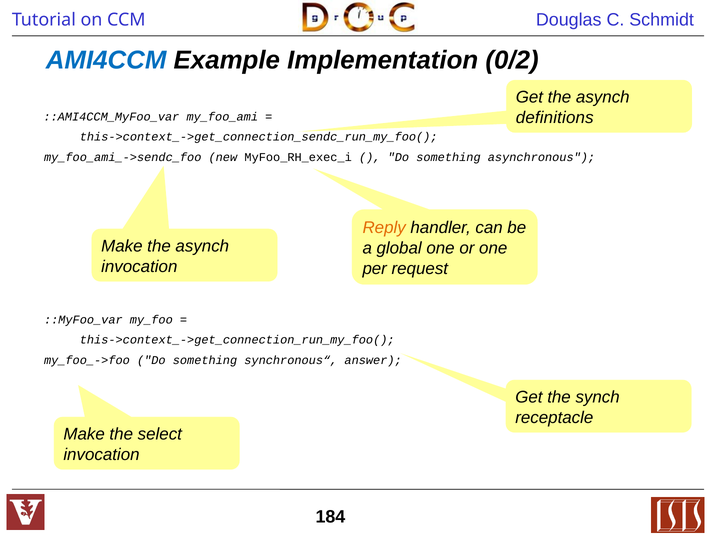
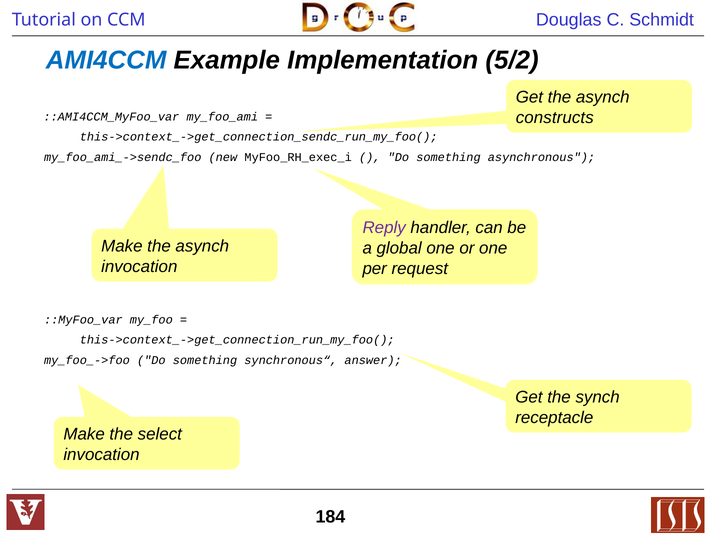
0/2: 0/2 -> 5/2
definitions: definitions -> constructs
Reply colour: orange -> purple
